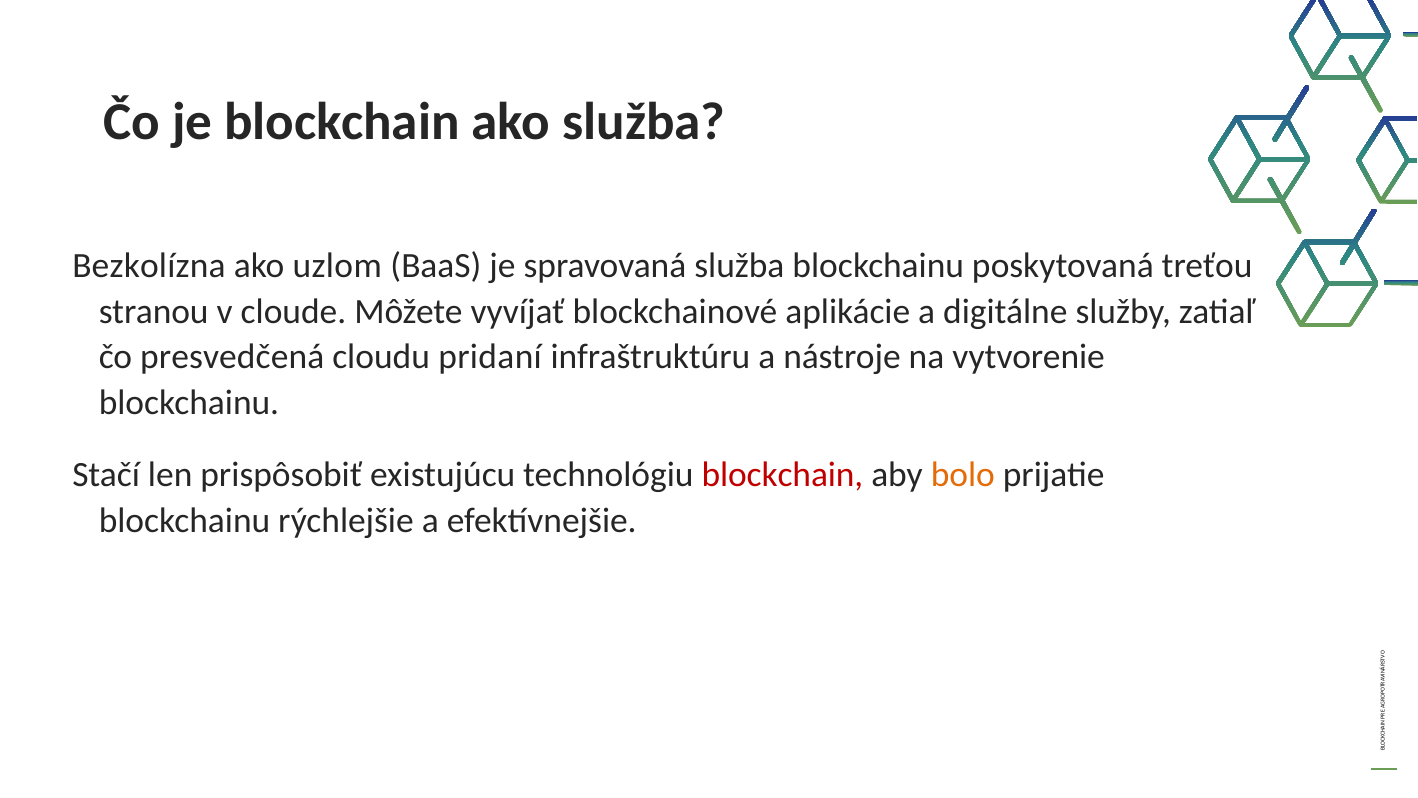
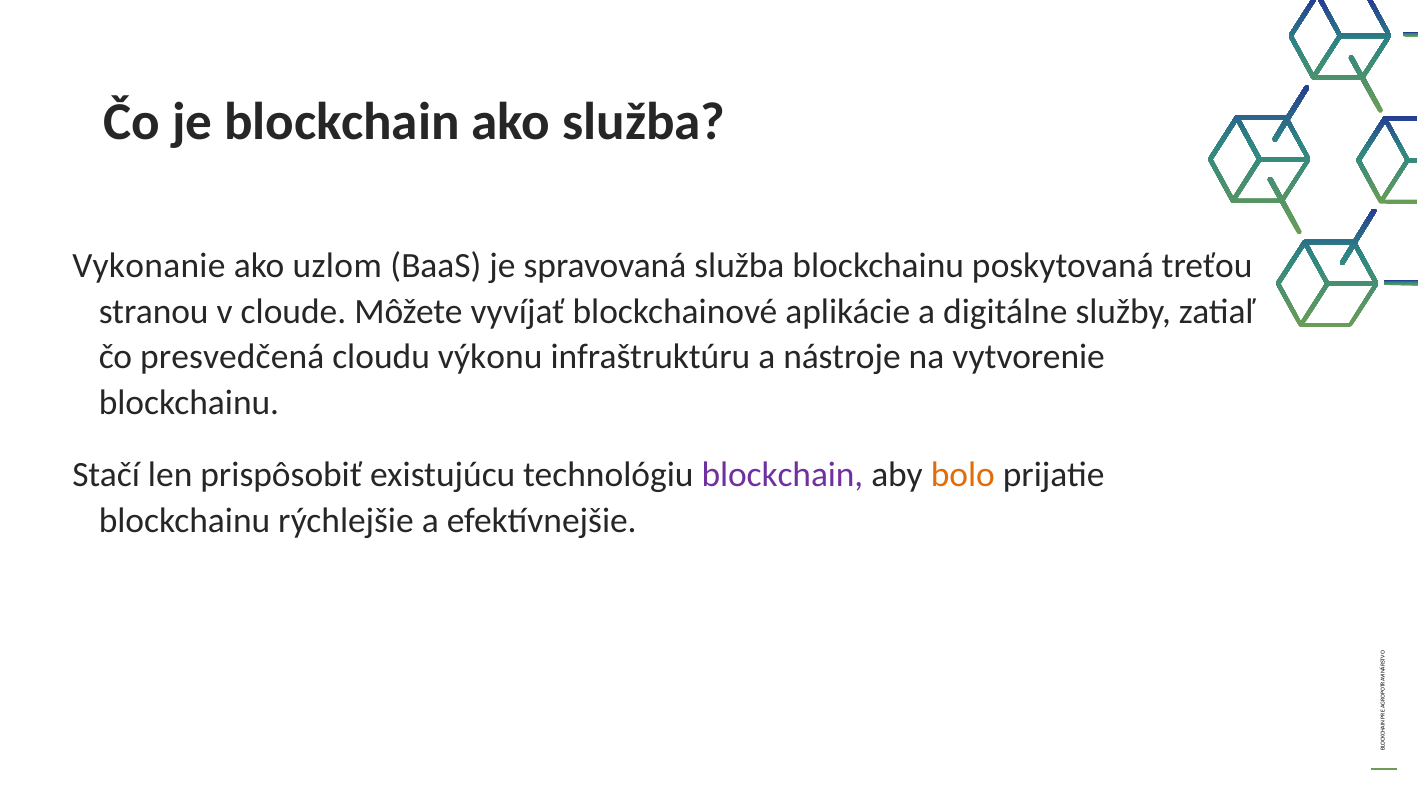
Bezkolízna: Bezkolízna -> Vykonanie
pridaní: pridaní -> výkonu
blockchain at (782, 475) colour: red -> purple
